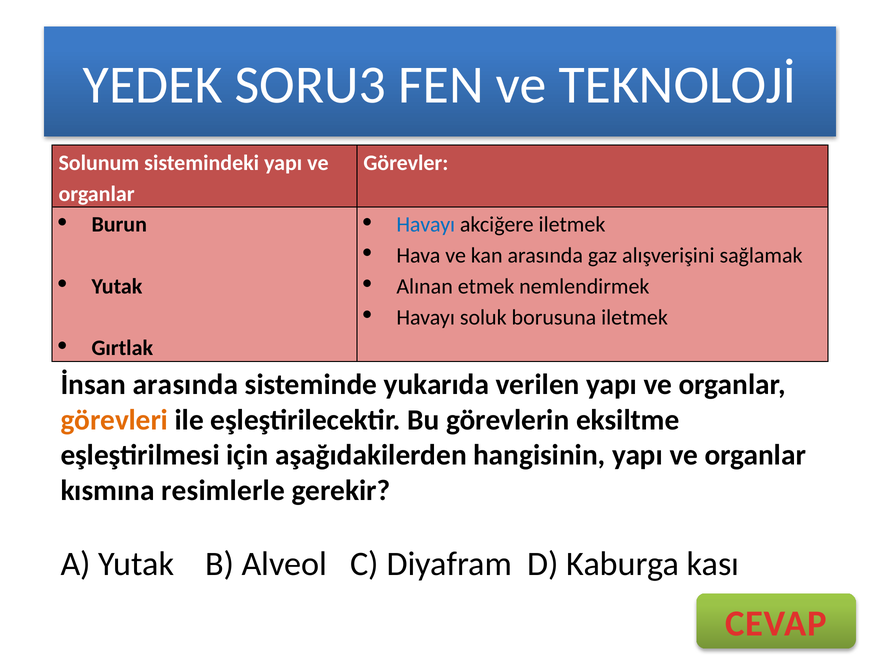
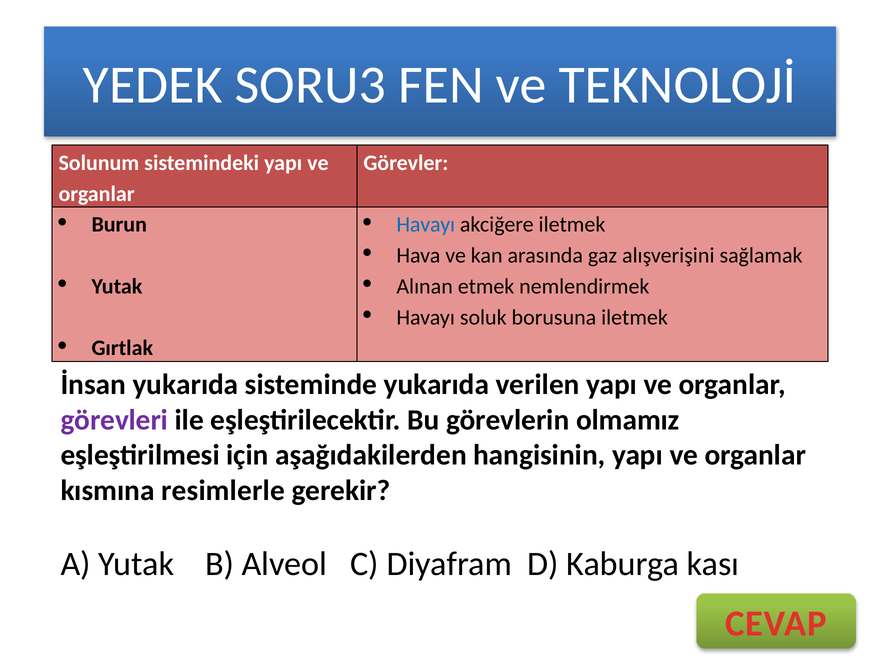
İnsan arasında: arasında -> yukarıda
görevleri colour: orange -> purple
eksiltme: eksiltme -> olmamız
